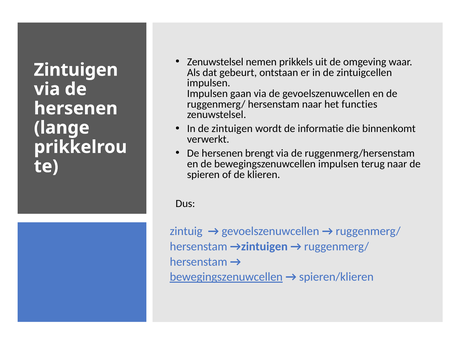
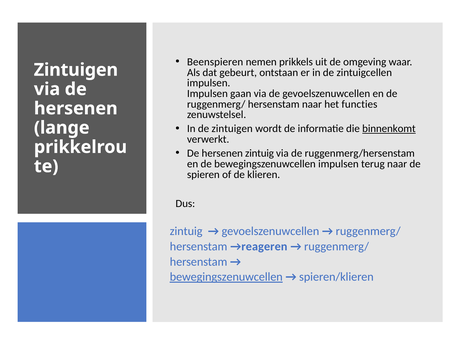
Zenuwstelsel at (215, 62): Zenuwstelsel -> Beenspieren
binnenkomt underline: none -> present
hersenen brengt: brengt -> zintuig
→zintuigen: →zintuigen -> →reageren
